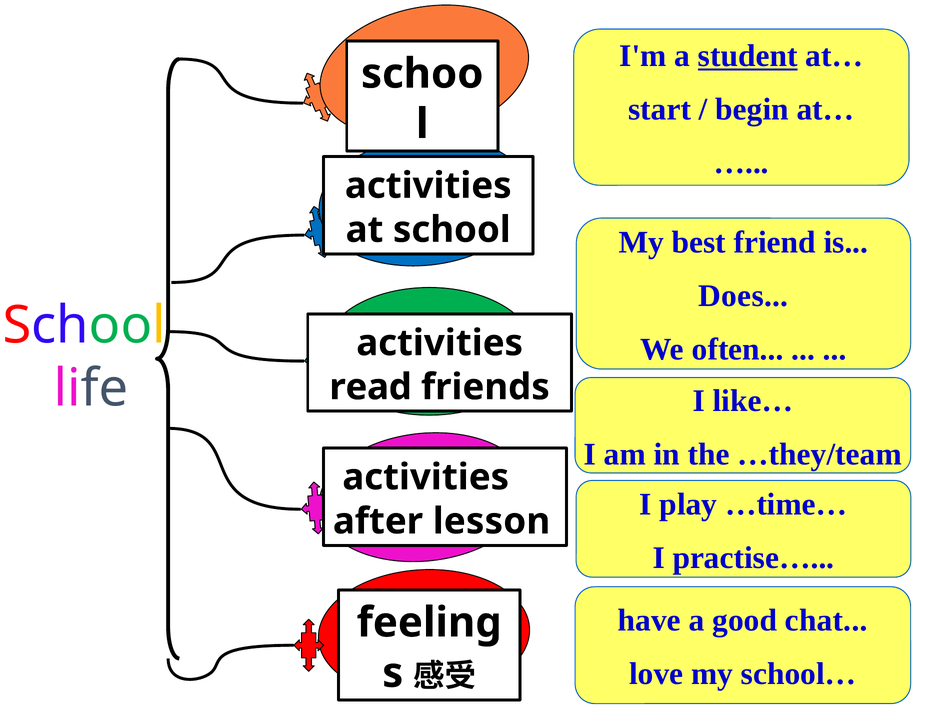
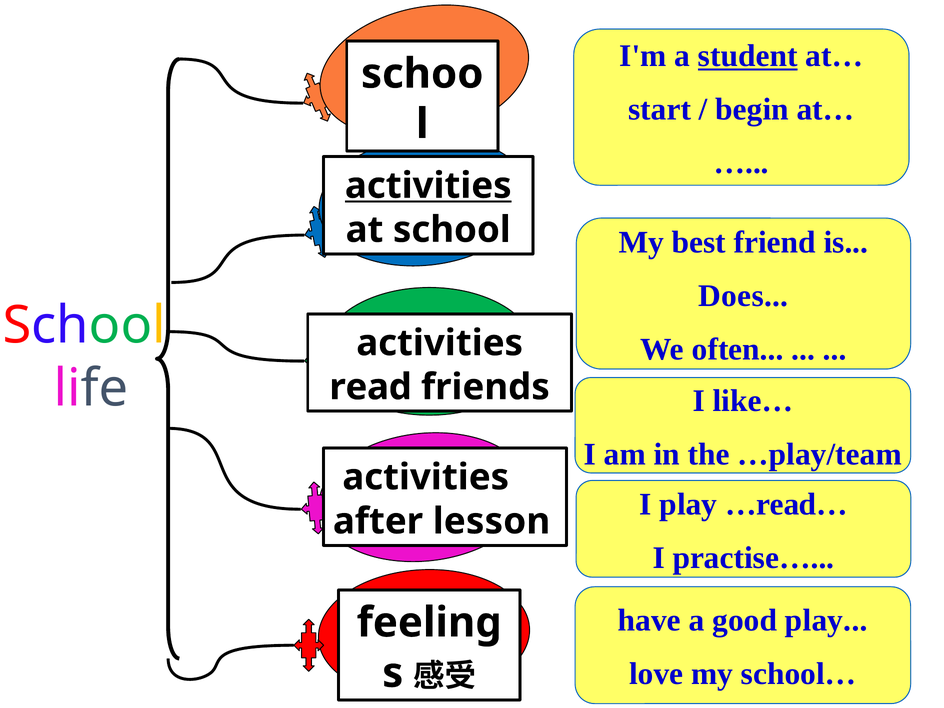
activities at (428, 186) underline: none -> present
…they/team: …they/team -> …play/team
…time…: …time… -> …read…
good chat: chat -> play
